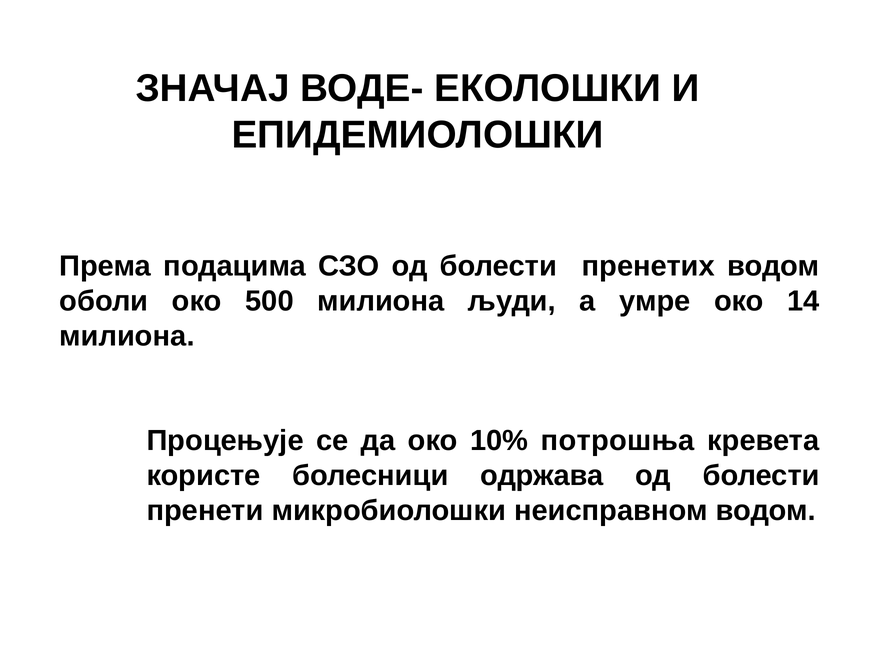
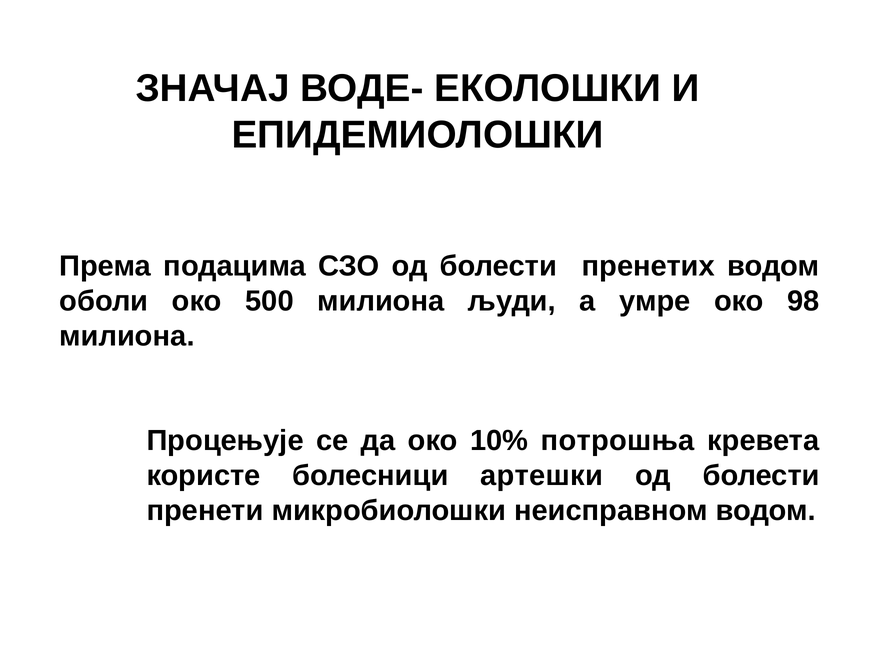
14: 14 -> 98
одржава: одржава -> артешки
